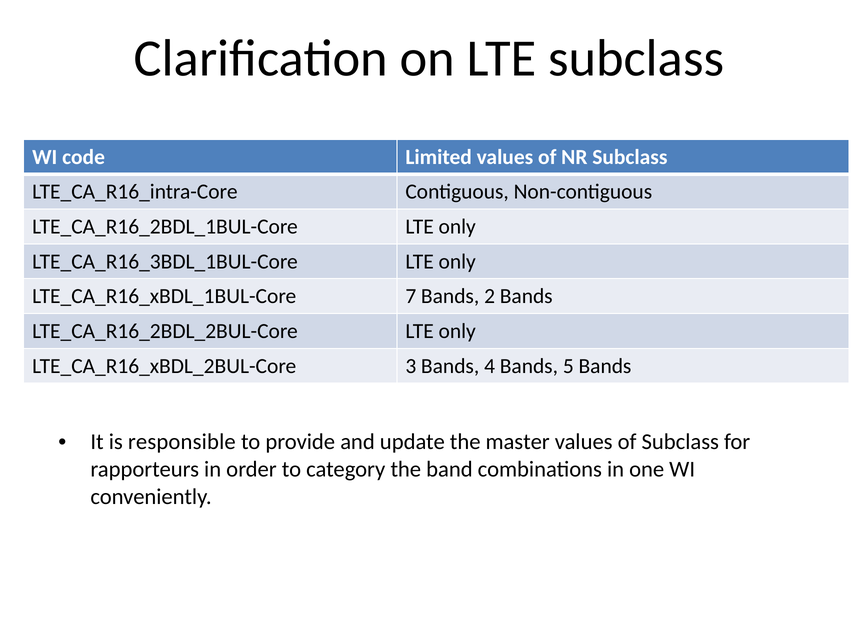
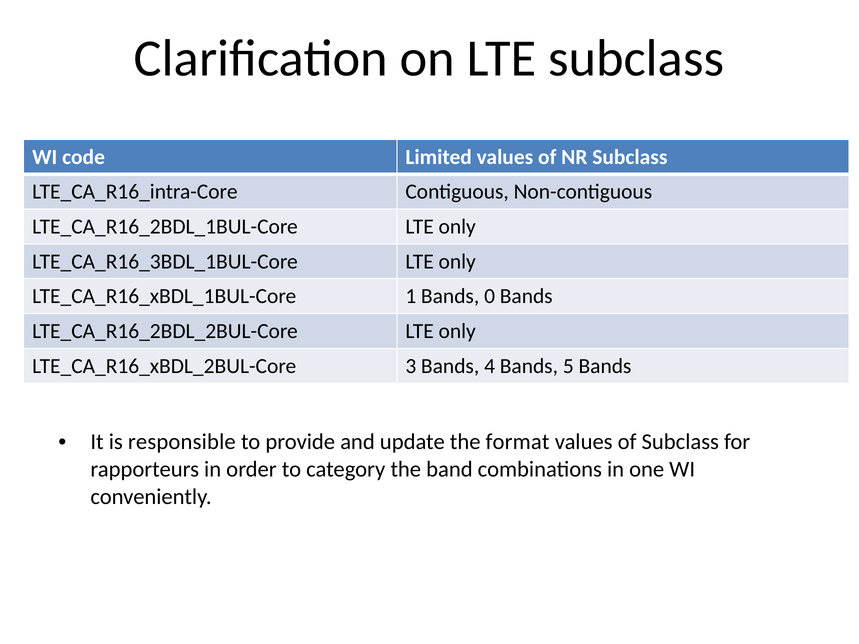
7: 7 -> 1
2: 2 -> 0
master: master -> format
